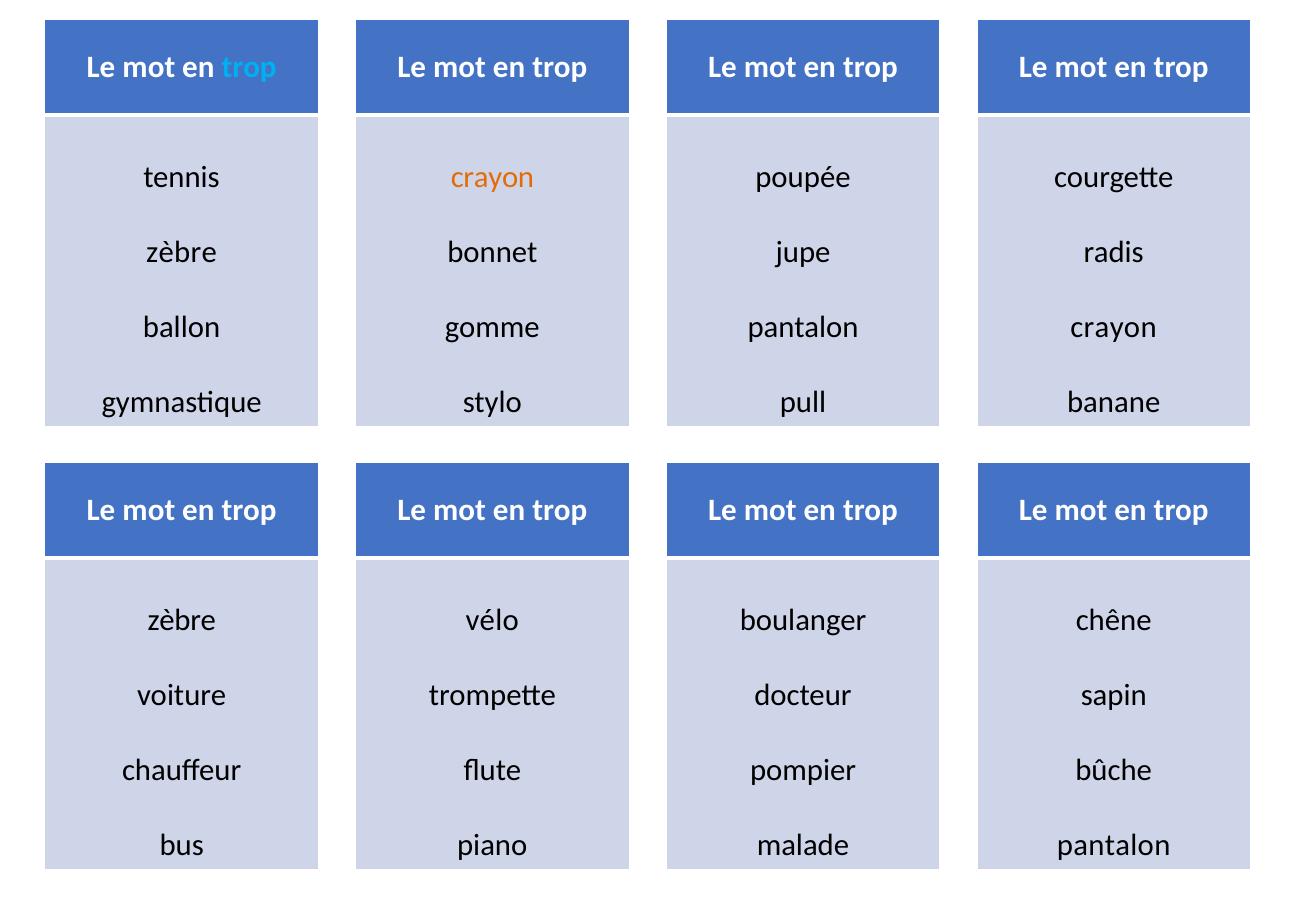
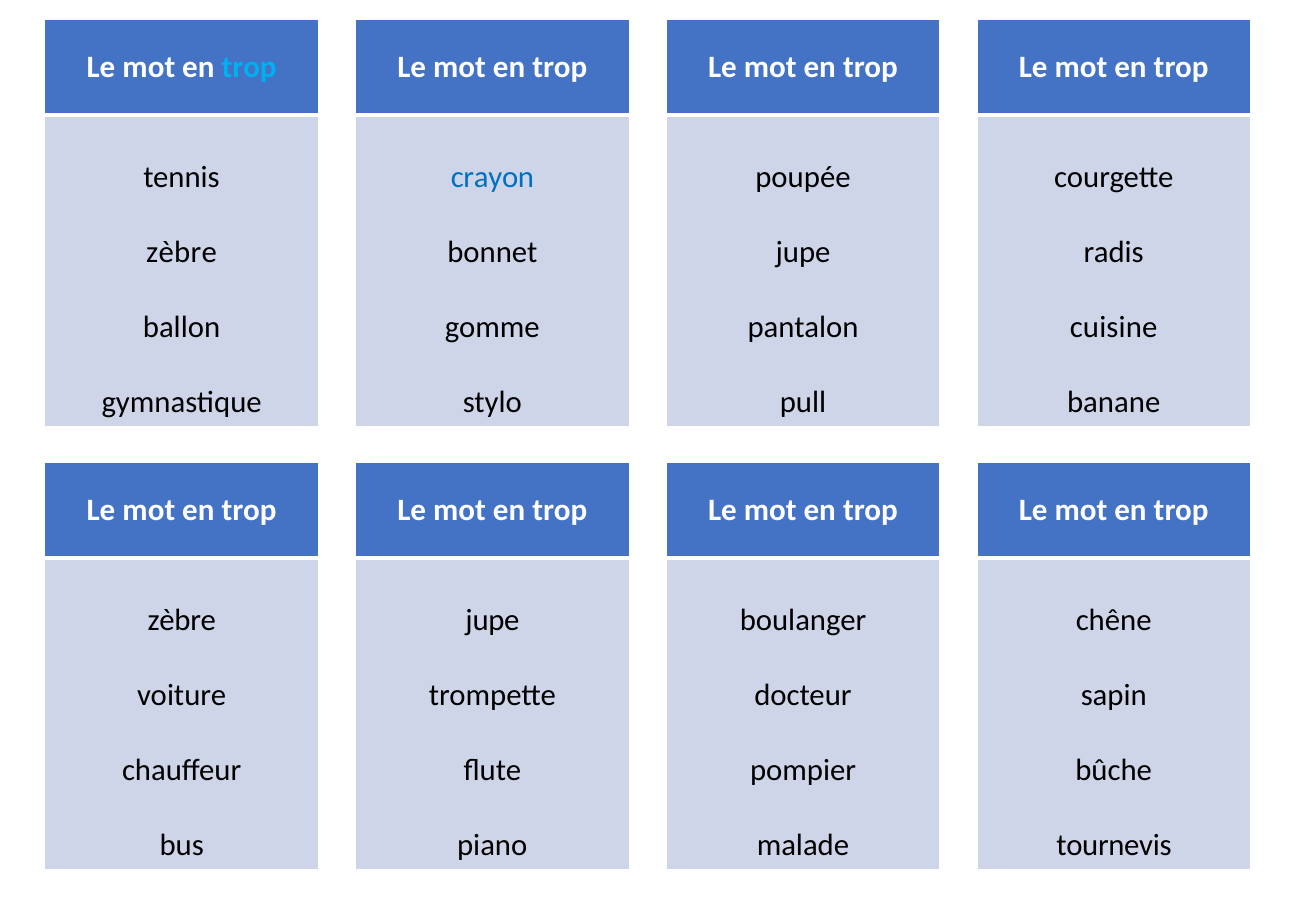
crayon at (492, 177) colour: orange -> blue
crayon at (1114, 327): crayon -> cuisine
vélo at (492, 621): vélo -> jupe
pantalon at (1114, 845): pantalon -> tournevis
